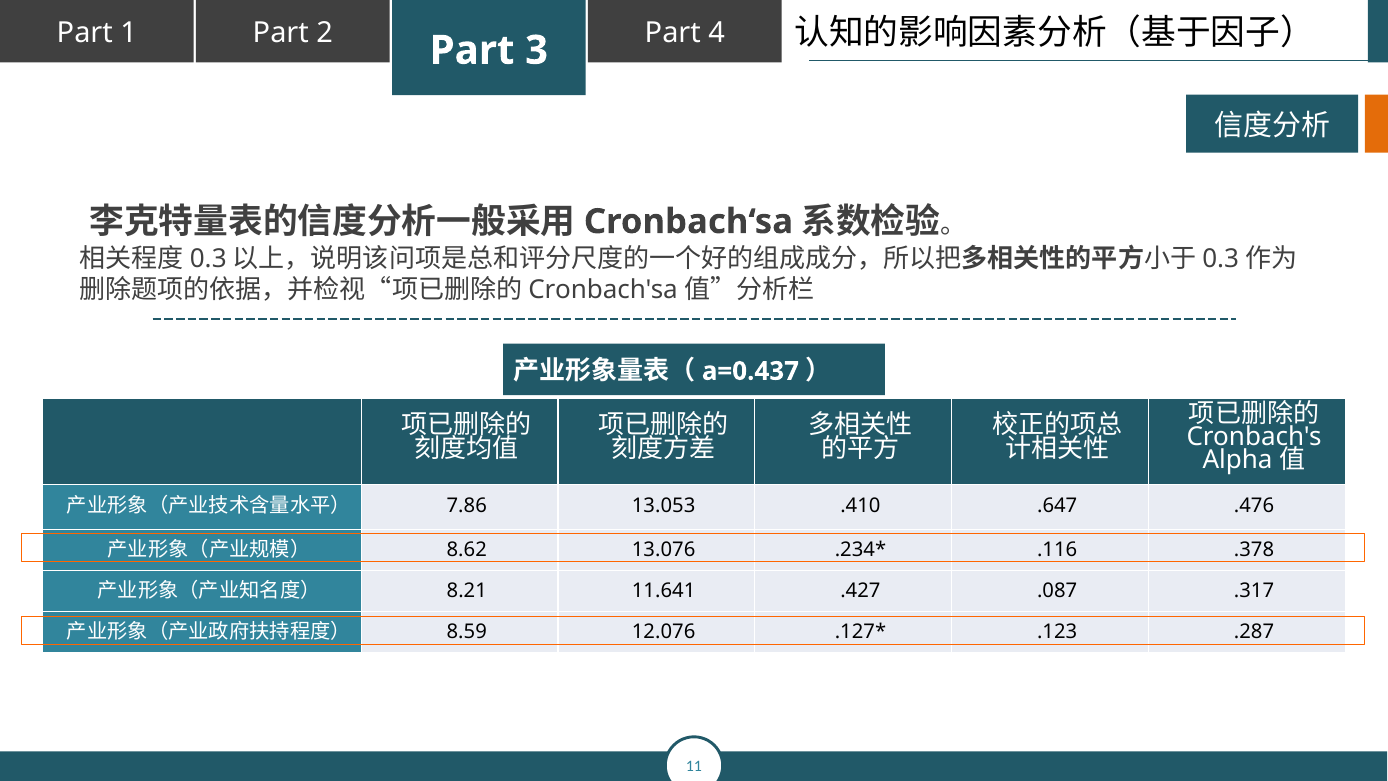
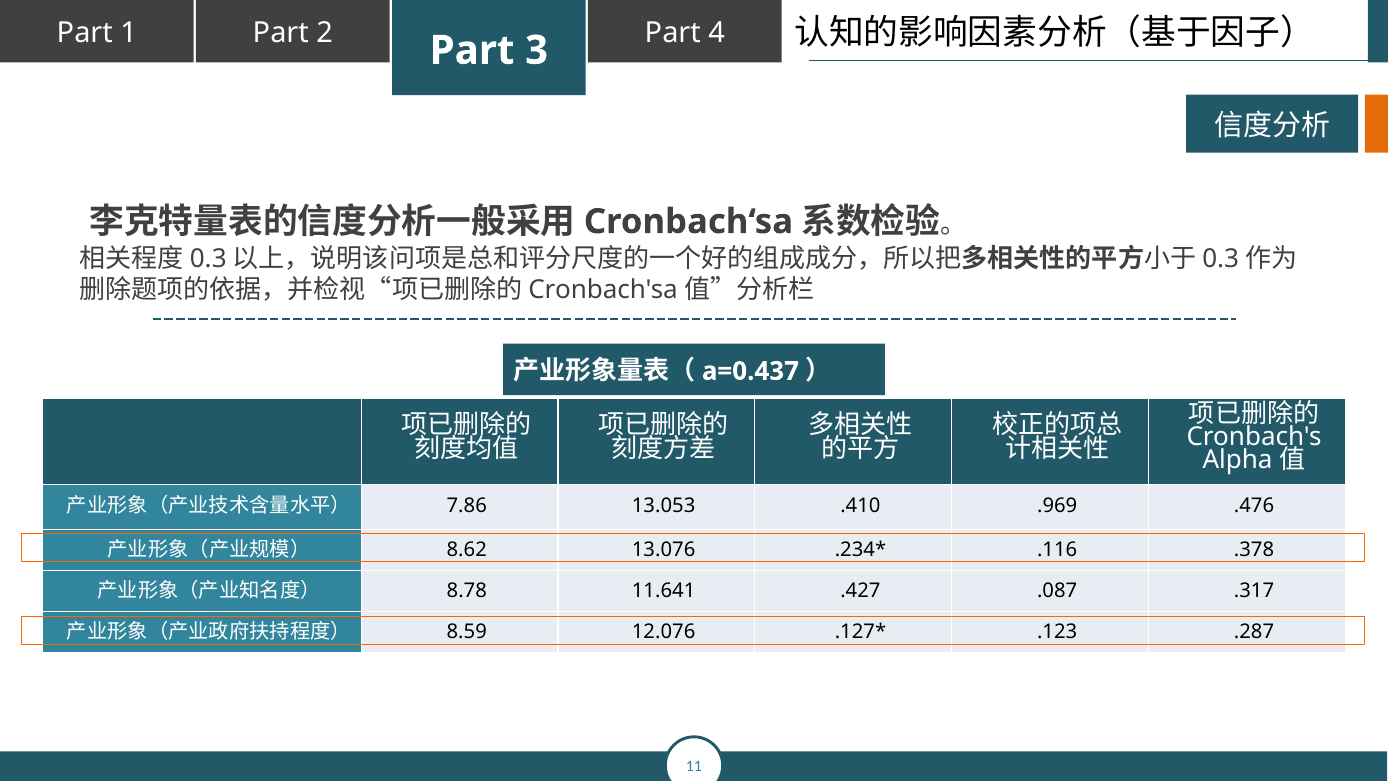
.647: .647 -> .969
8.21: 8.21 -> 8.78
